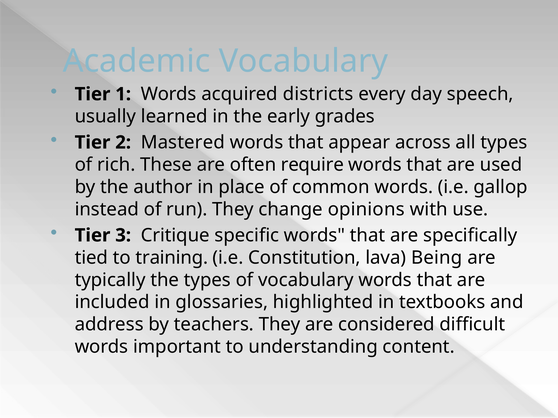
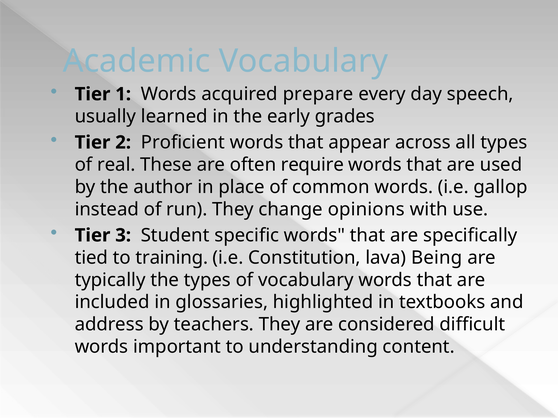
districts: districts -> prepare
Mastered: Mastered -> Proficient
rich: rich -> real
Critique: Critique -> Student
